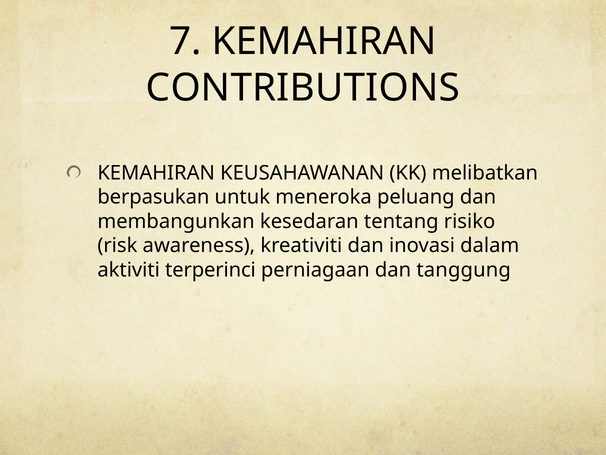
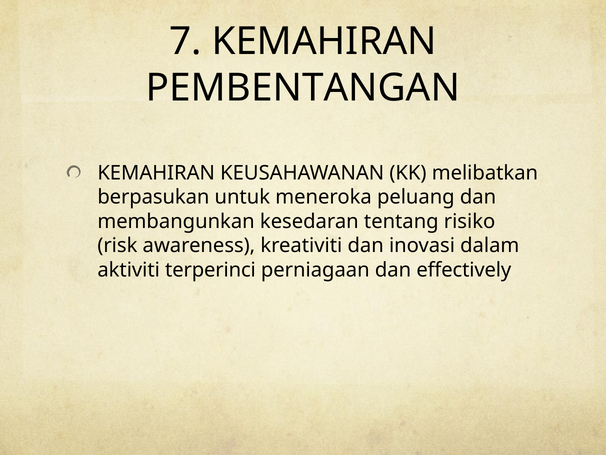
CONTRIBUTIONS: CONTRIBUTIONS -> PEMBENTANGAN
tanggung: tanggung -> effectively
